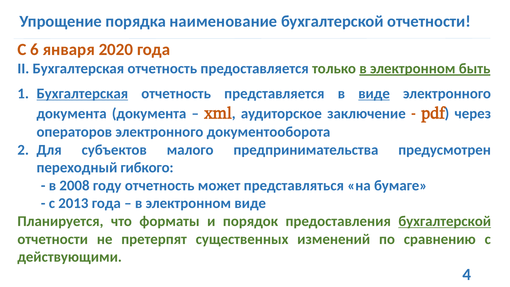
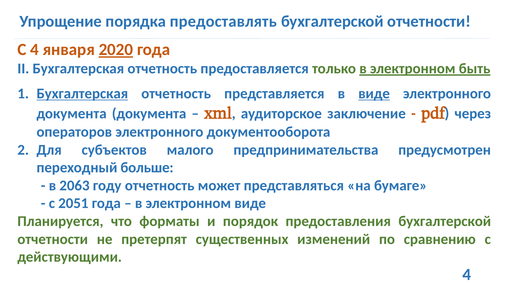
наименование: наименование -> предоставлять
С 6: 6 -> 4
2020 underline: none -> present
гибкого: гибкого -> больше
2008: 2008 -> 2063
2013: 2013 -> 2051
бухгалтерской at (445, 221) underline: present -> none
